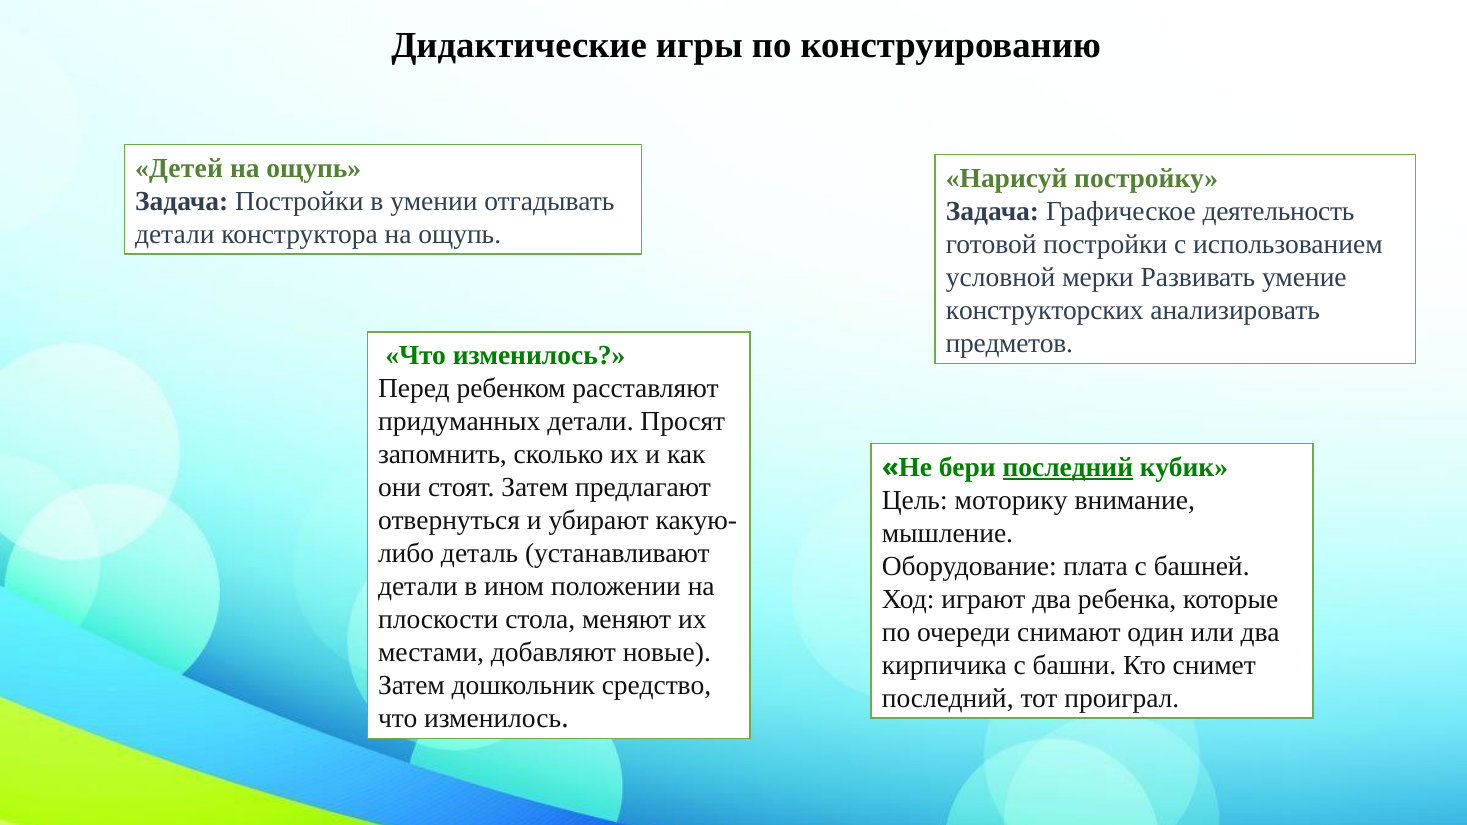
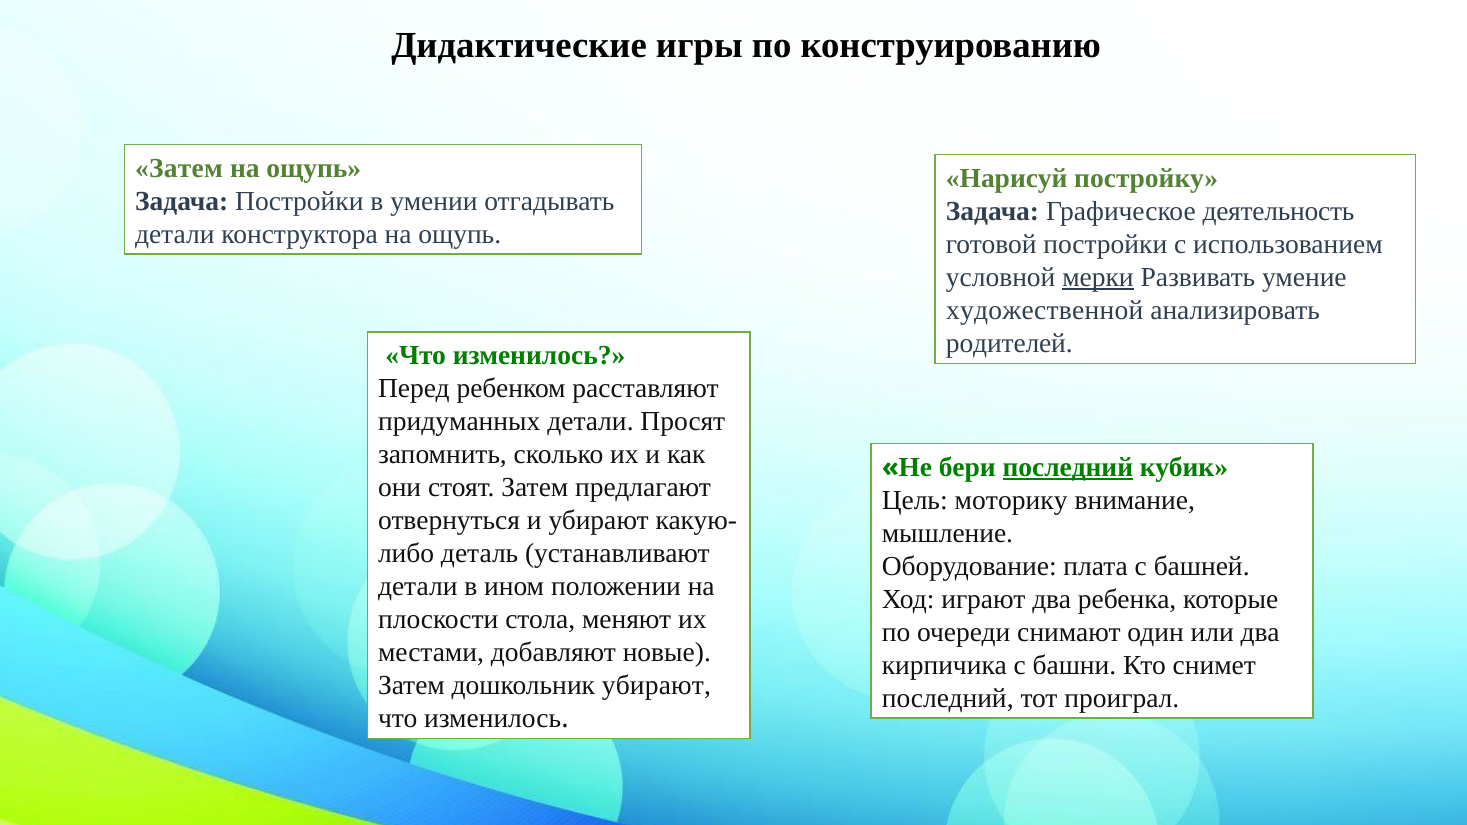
Детей at (179, 168): Детей -> Затем
мерки underline: none -> present
конструкторских: конструкторских -> художественной
предметов: предметов -> родителей
дошкольник средство: средство -> убирают
